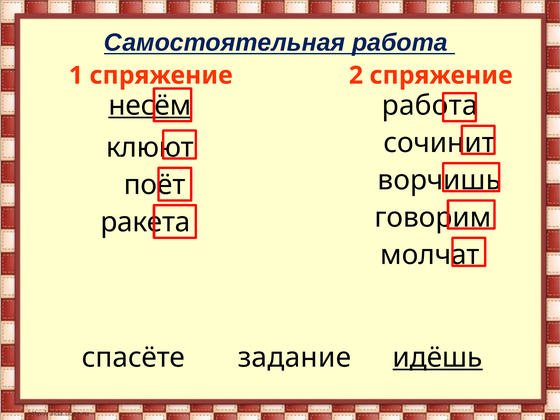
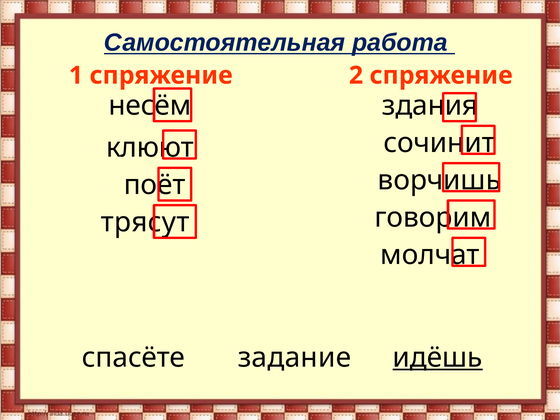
несём underline: present -> none
работа at (430, 105): работа -> здания
ракета: ракета -> трясут
